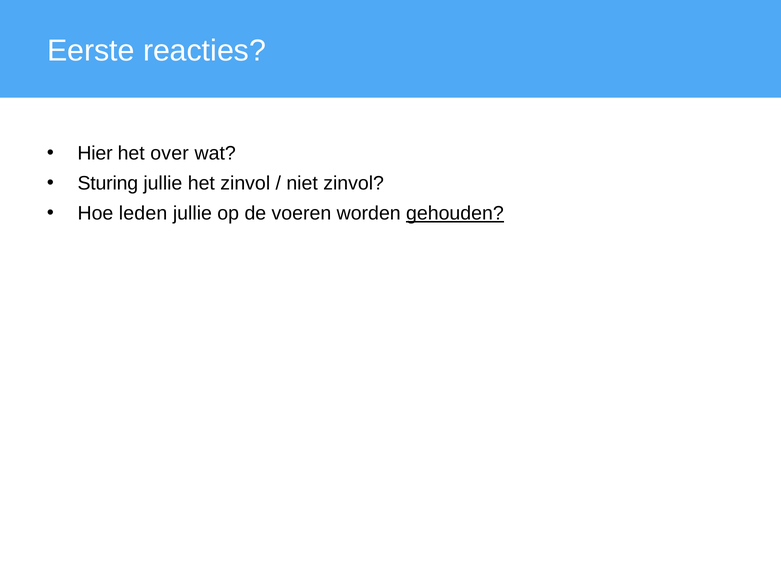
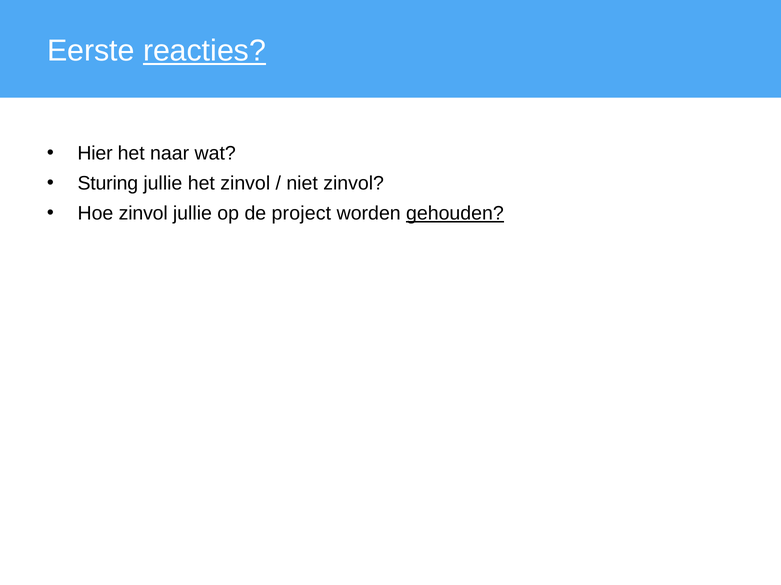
reacties underline: none -> present
over: over -> naar
Hoe leden: leden -> zinvol
voeren: voeren -> project
